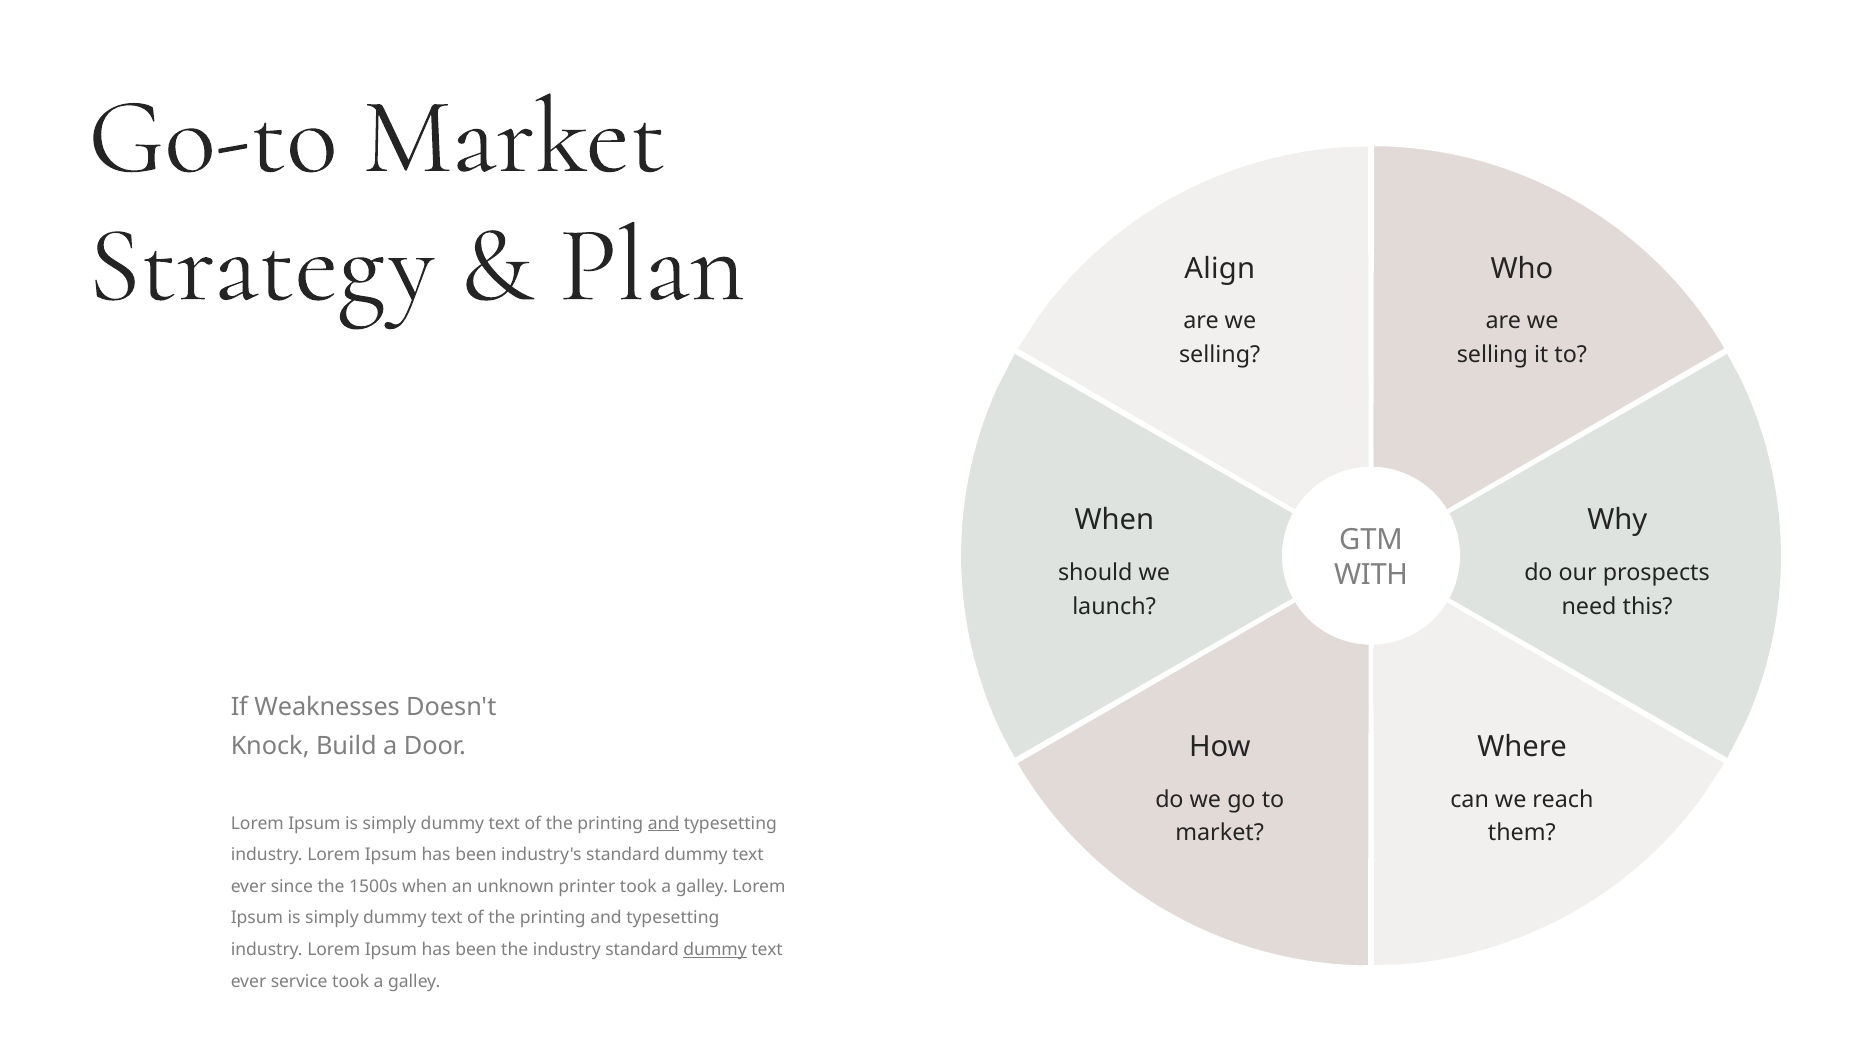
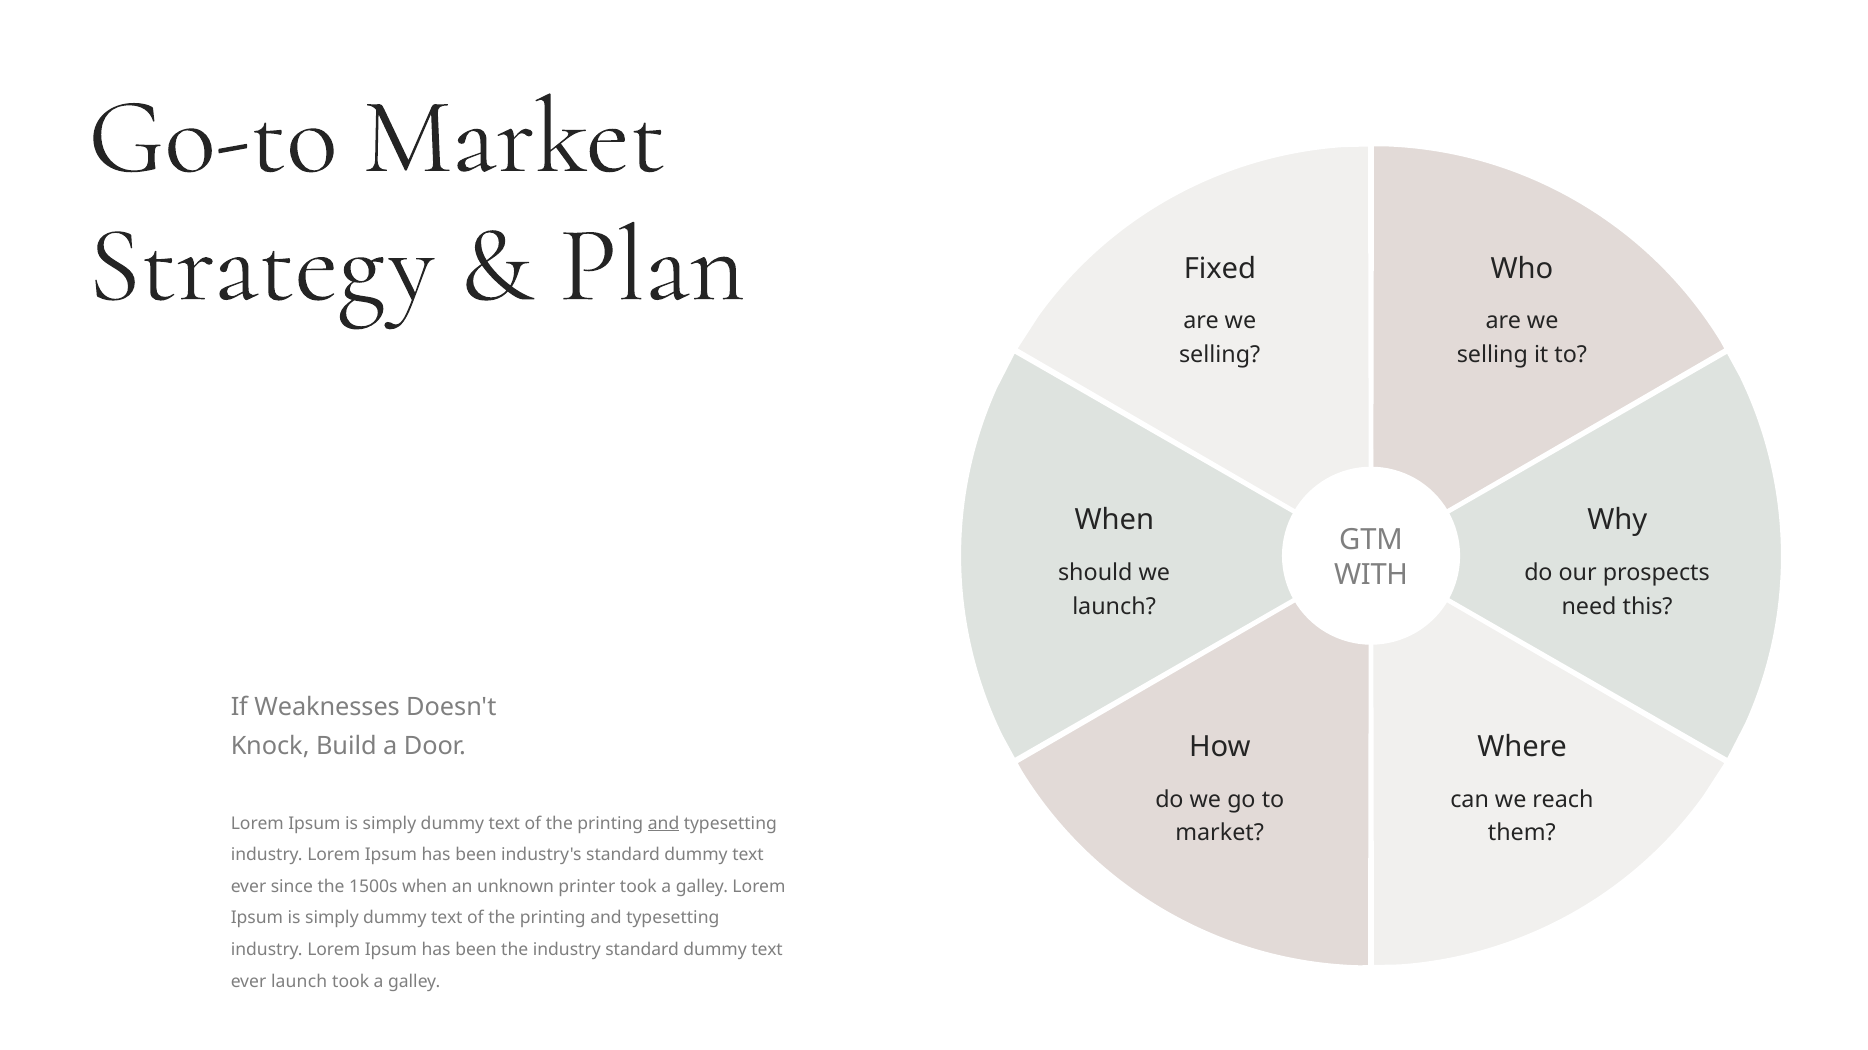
Align: Align -> Fixed
dummy at (715, 950) underline: present -> none
ever service: service -> launch
